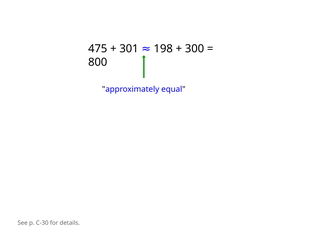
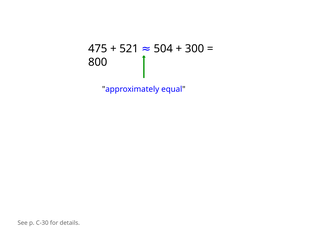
301: 301 -> 521
198: 198 -> 504
